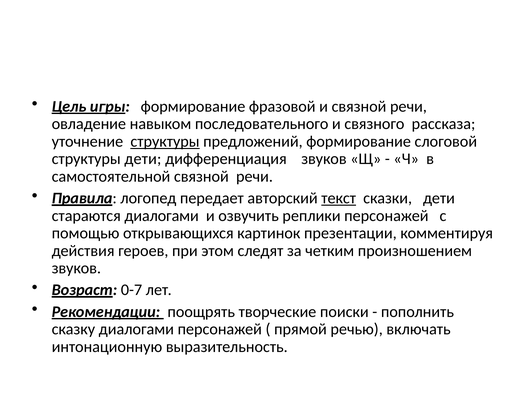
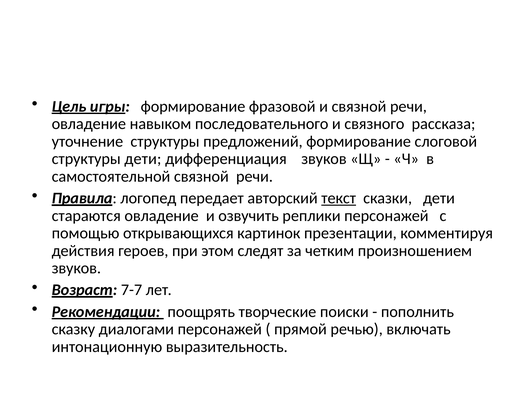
структуры at (165, 141) underline: present -> none
стараются диалогами: диалогами -> овладение
0-7: 0-7 -> 7-7
